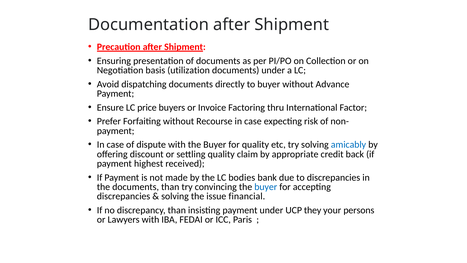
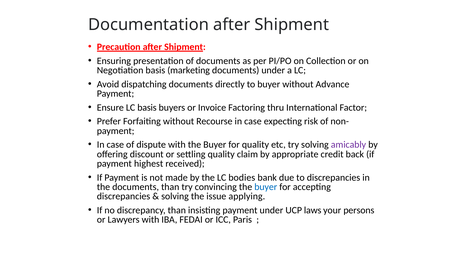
utilization: utilization -> marketing
LC price: price -> basis
amicably colour: blue -> purple
financial: financial -> applying
they: they -> laws
